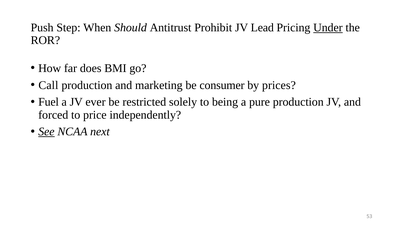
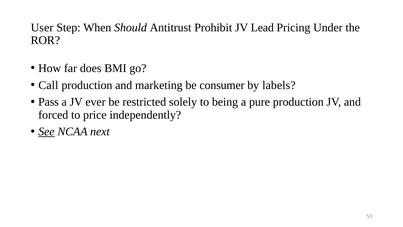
Push: Push -> User
Under underline: present -> none
prices: prices -> labels
Fuel: Fuel -> Pass
